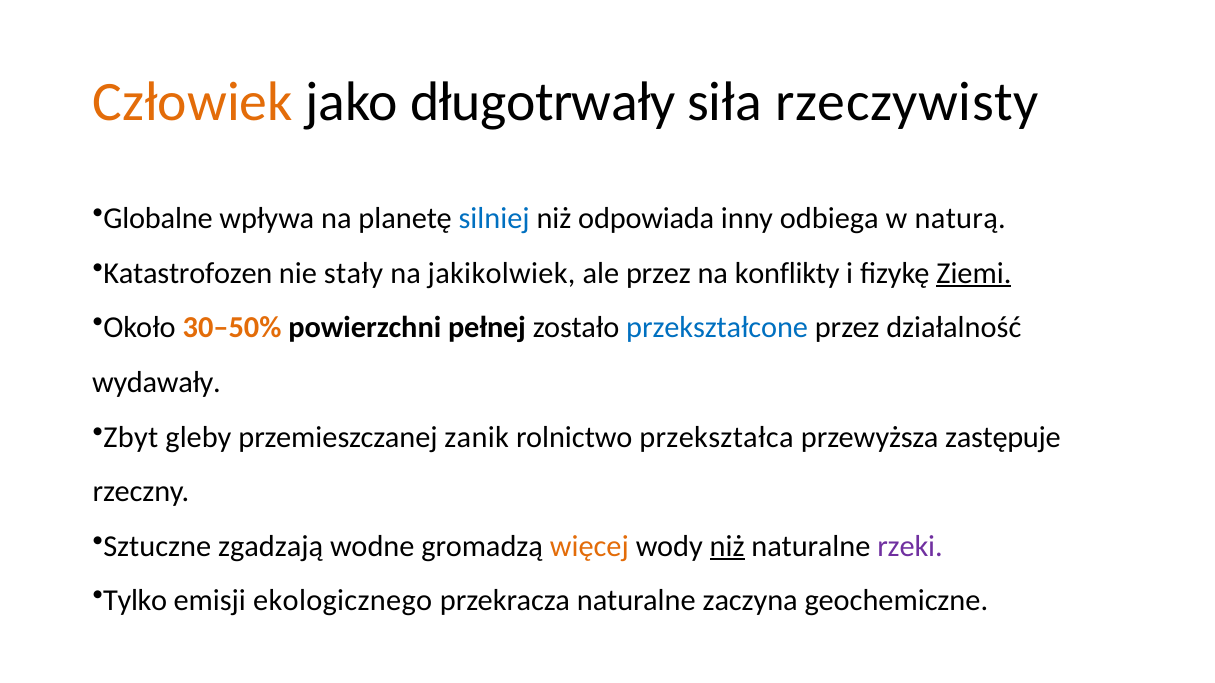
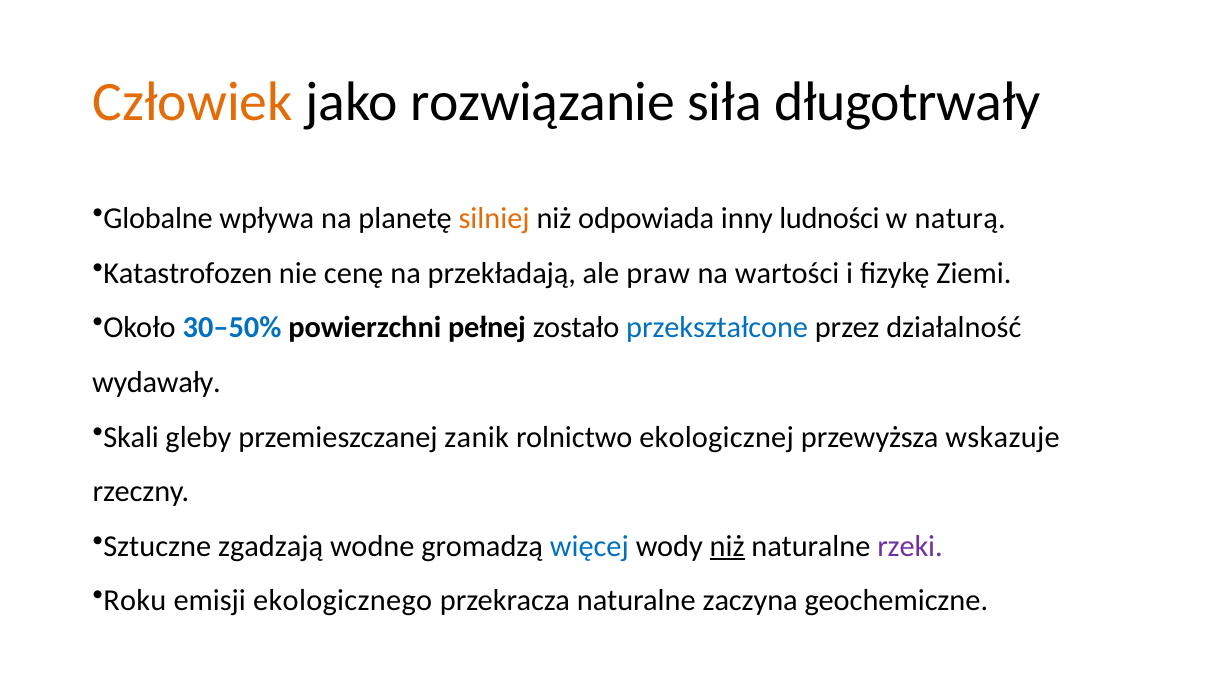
długotrwały: długotrwały -> rozwiązanie
rzeczywisty: rzeczywisty -> długotrwały
silniej colour: blue -> orange
odbiega: odbiega -> ludności
stały: stały -> cenę
jakikolwiek: jakikolwiek -> przekładają
ale przez: przez -> praw
konflikty: konflikty -> wartości
Ziemi underline: present -> none
30–50% colour: orange -> blue
Zbyt: Zbyt -> Skali
przekształca: przekształca -> ekologicznej
zastępuje: zastępuje -> wskazuje
więcej colour: orange -> blue
Tylko: Tylko -> Roku
